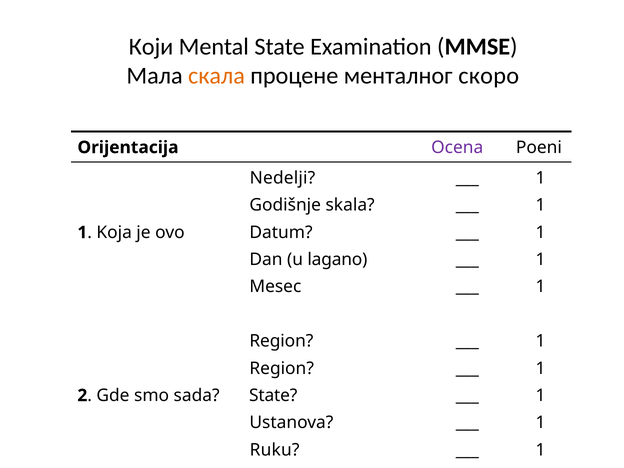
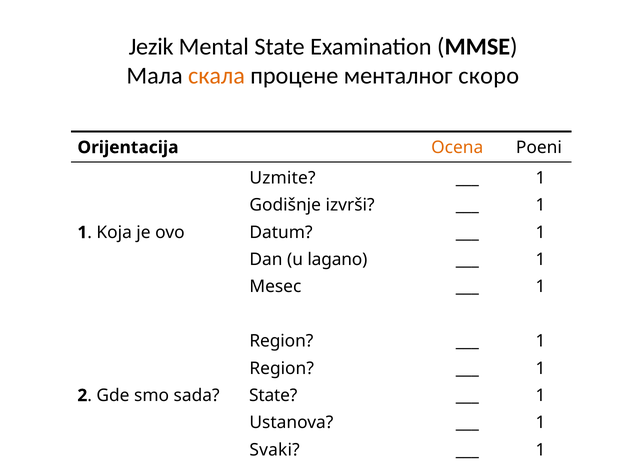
Који: Који -> Jezik
Ocena colour: purple -> orange
Nedelji: Nedelji -> Uzmite
skala: skala -> izvrši
Ruku: Ruku -> Svaki
